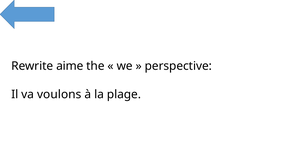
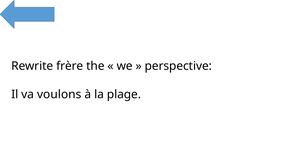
aime: aime -> frère
